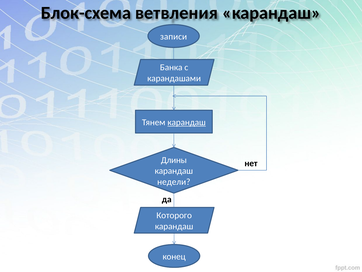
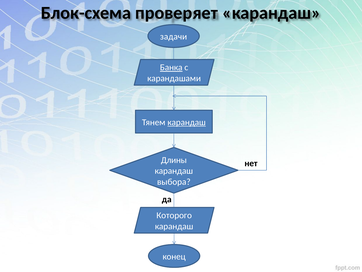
ветвления: ветвления -> проверяет
записи: записи -> задачи
Банка underline: none -> present
недели: недели -> выбора
